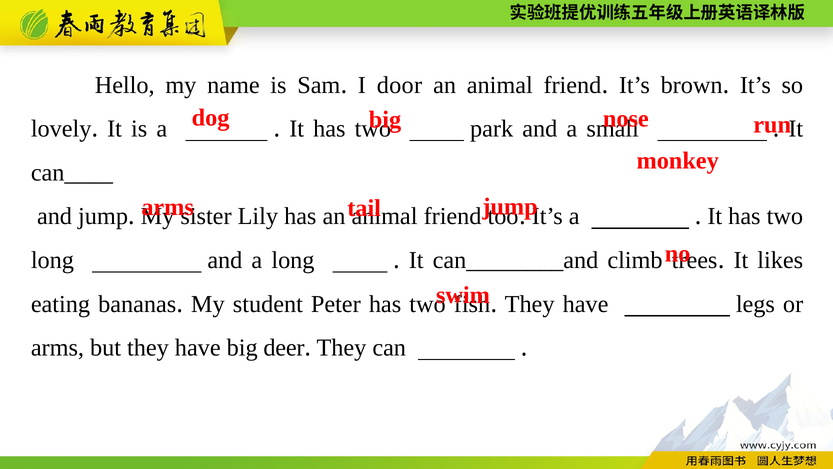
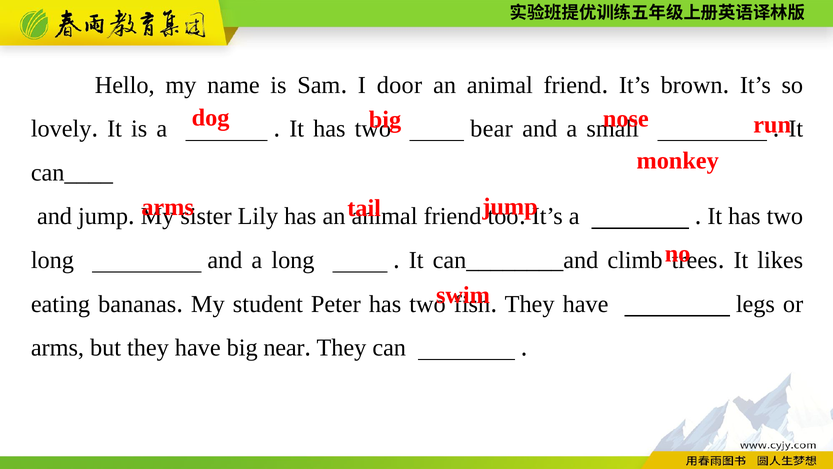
park: park -> bear
deer: deer -> near
